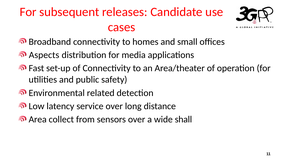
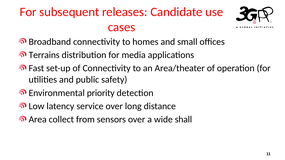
Aspects: Aspects -> Terrains
related: related -> priority
